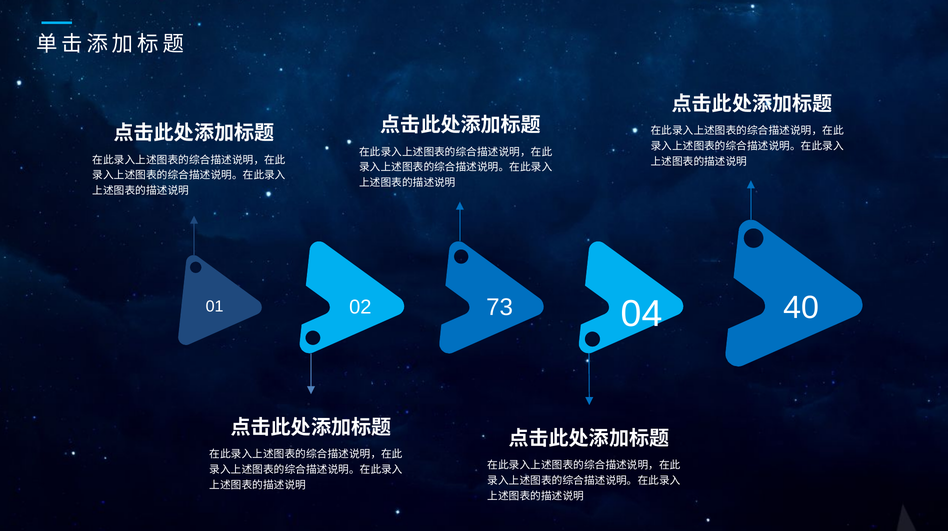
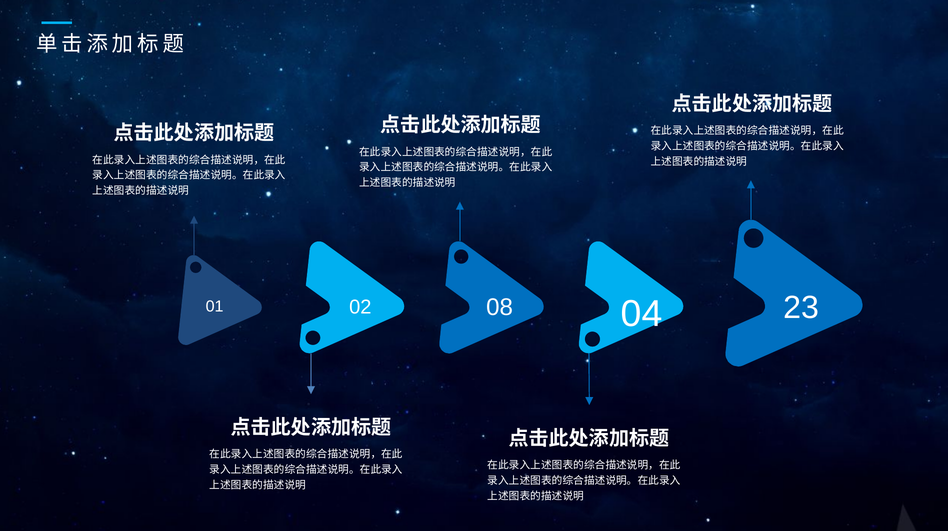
73: 73 -> 08
40: 40 -> 23
